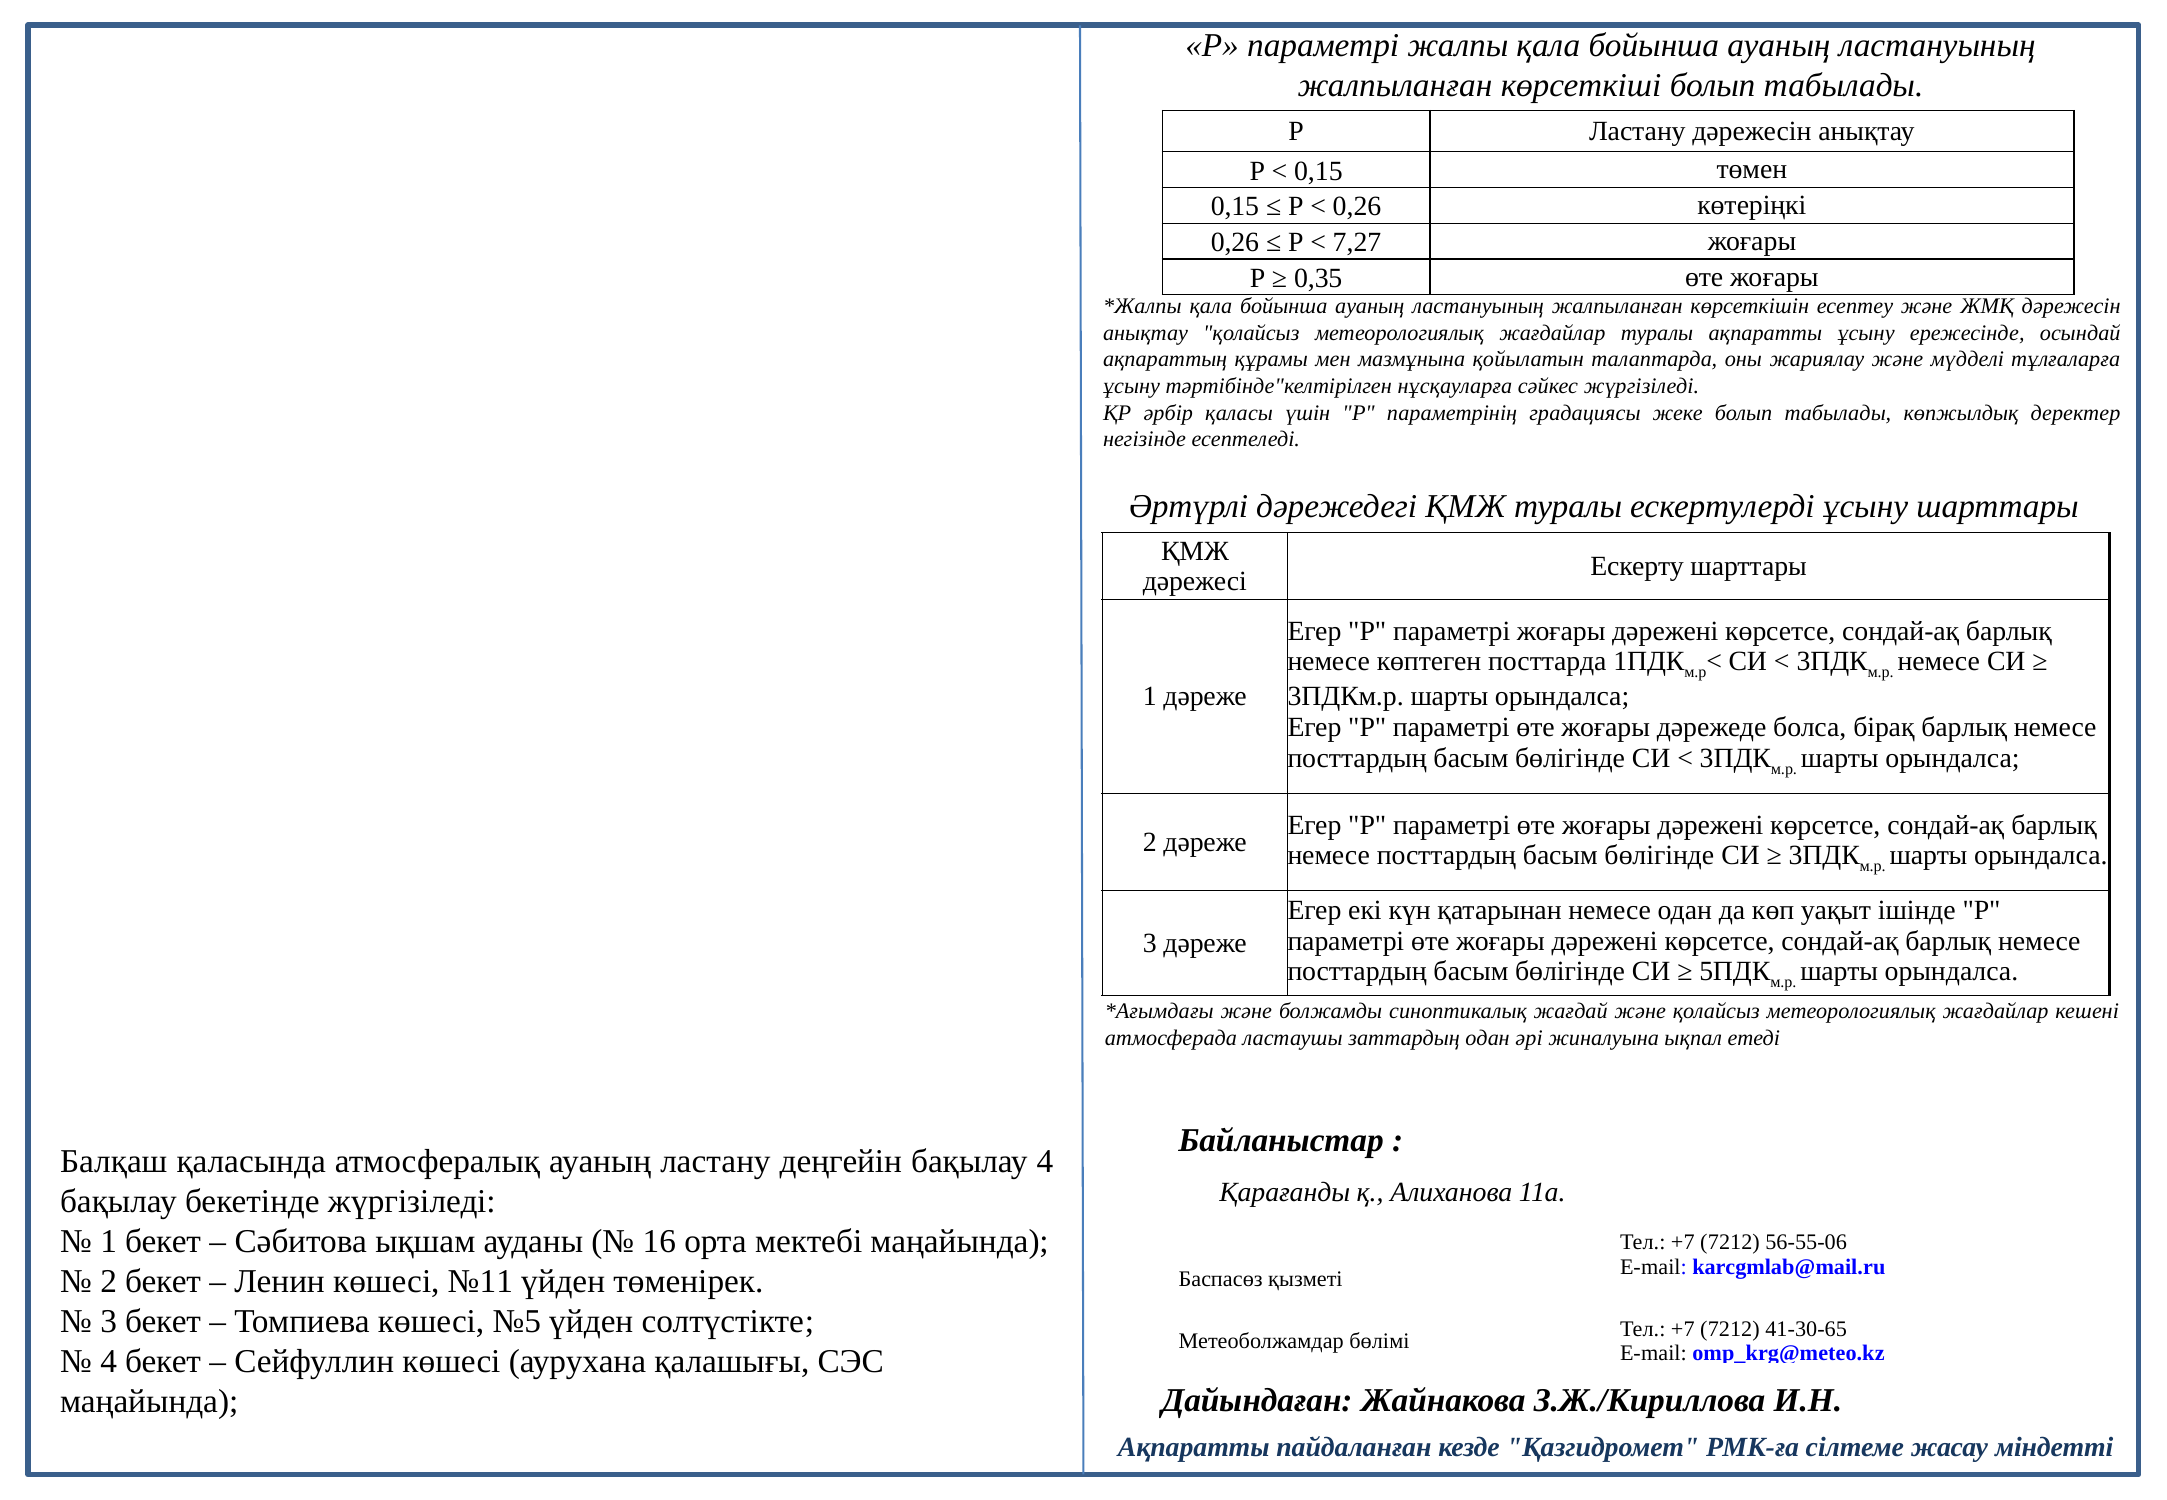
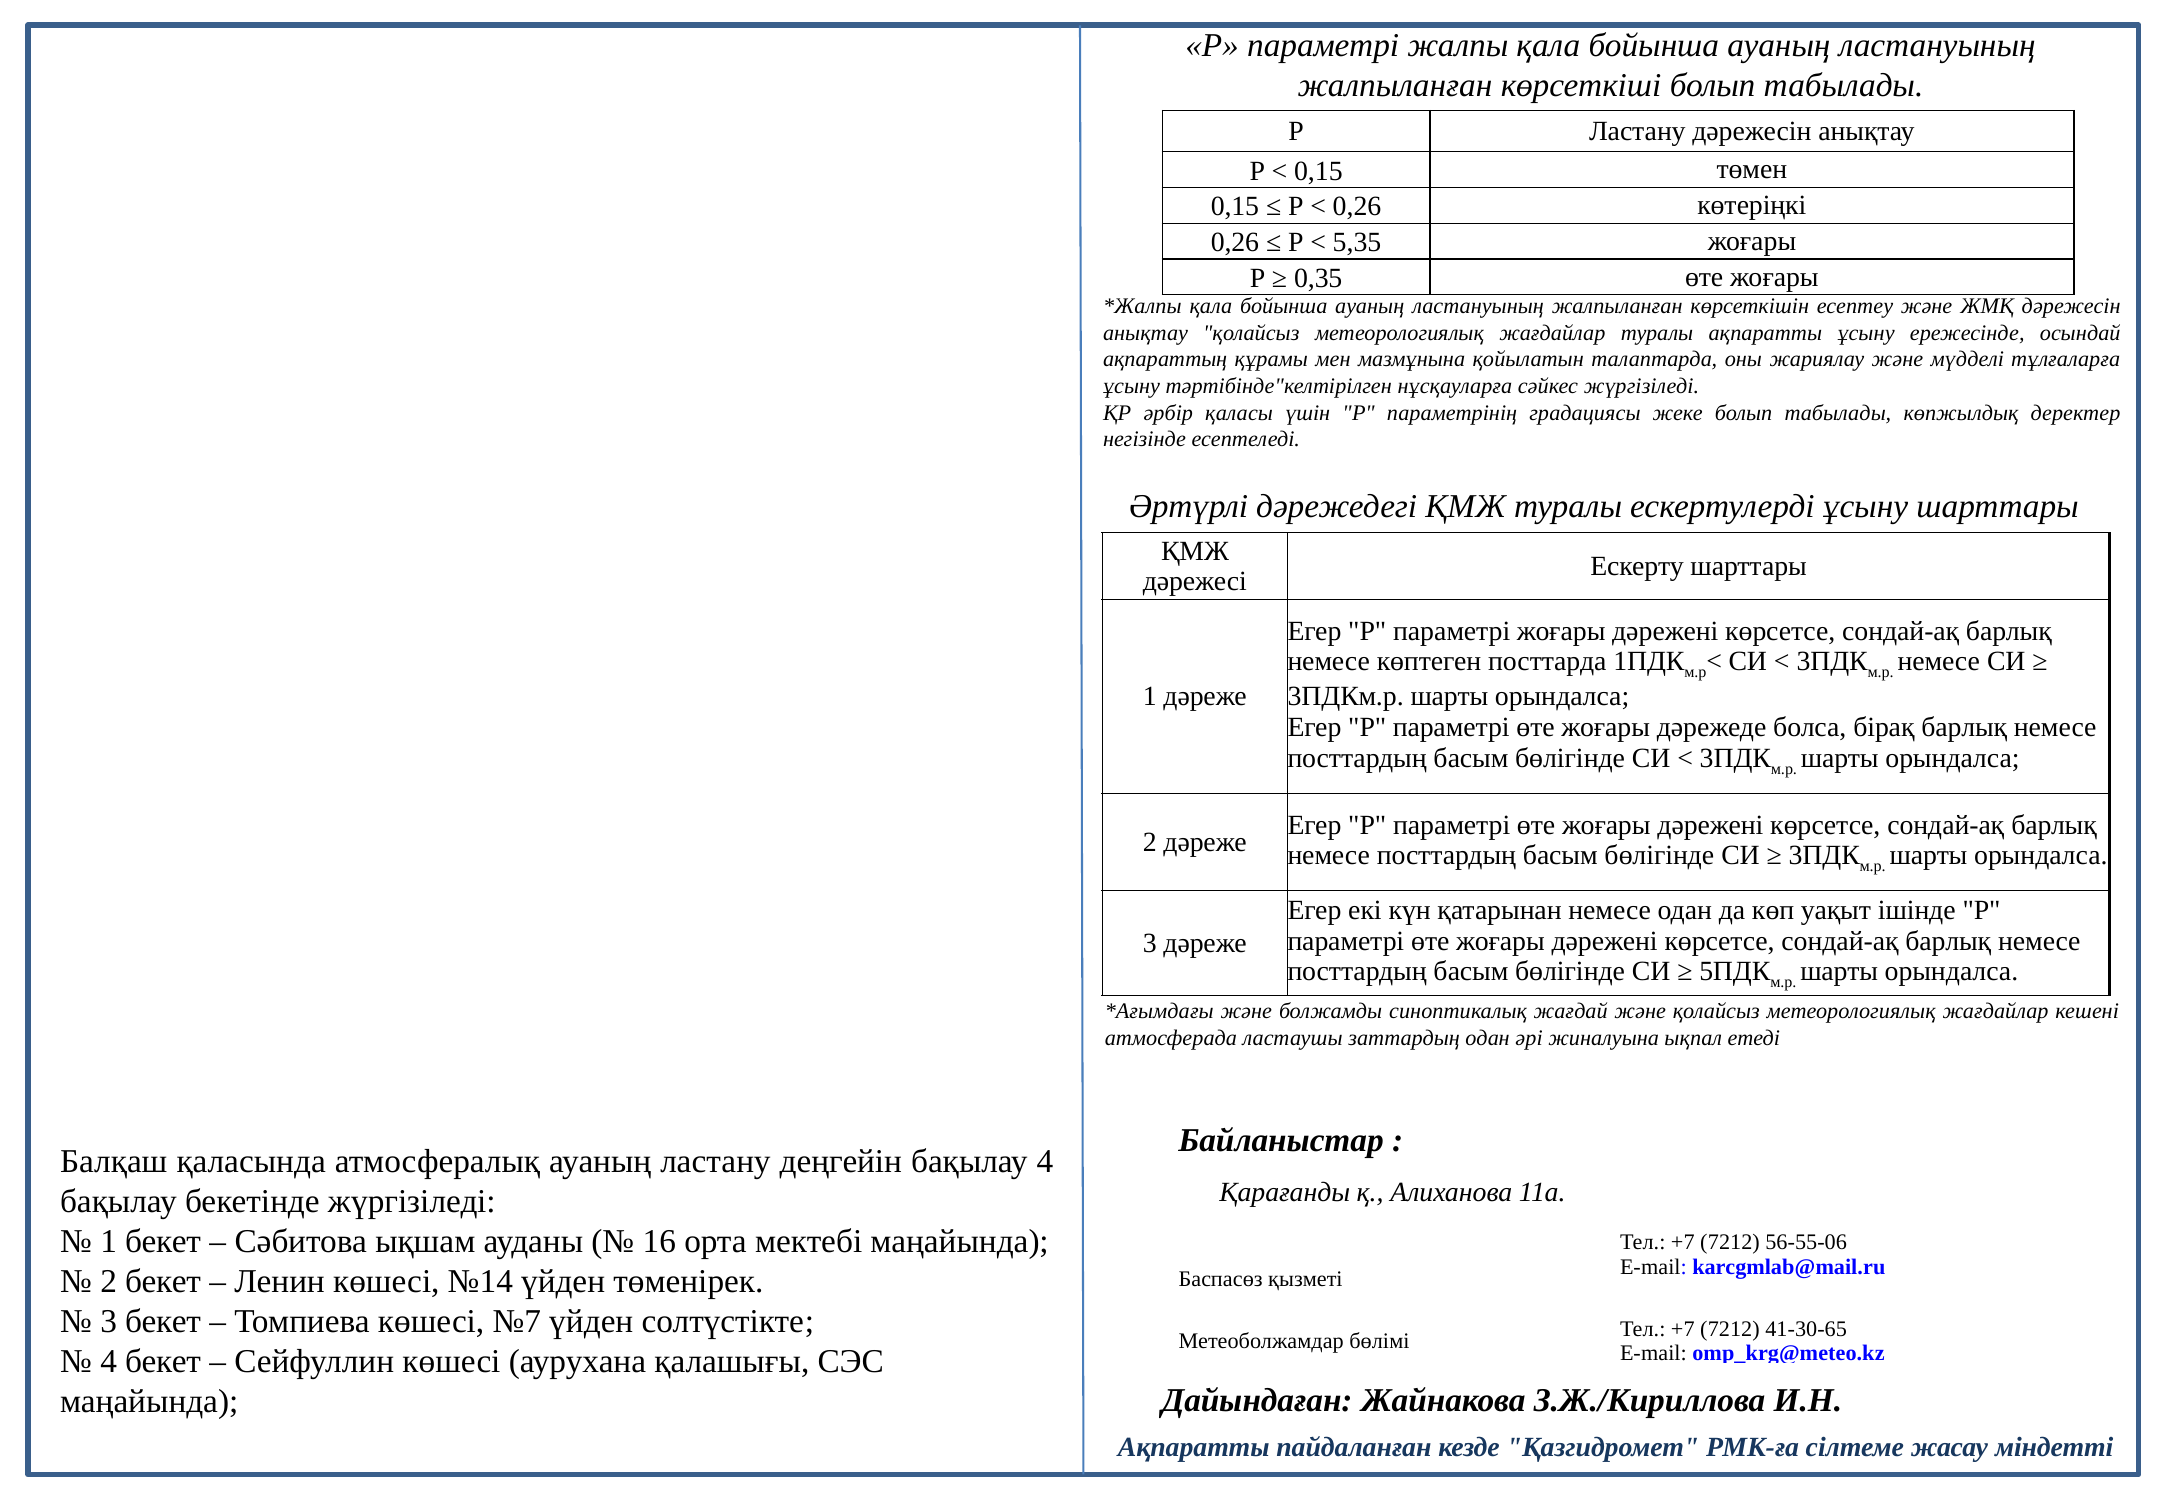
7,27: 7,27 -> 5,35
№11: №11 -> №14
№5: №5 -> №7
